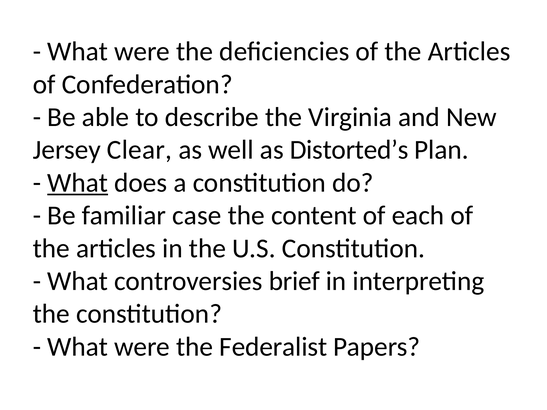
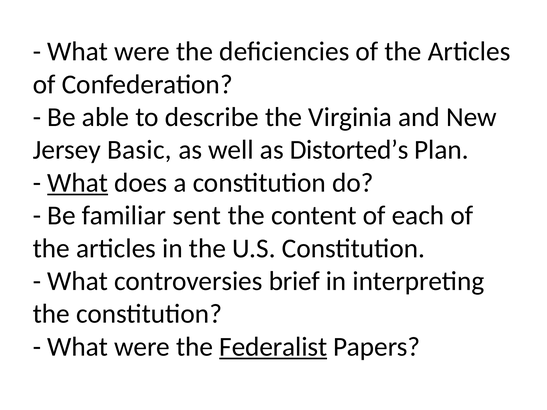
Clear: Clear -> Basic
case: case -> sent
Federalist underline: none -> present
